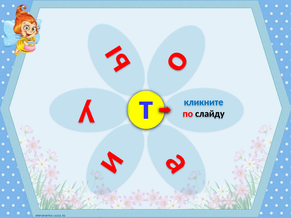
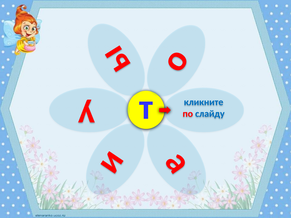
слайду colour: black -> blue
